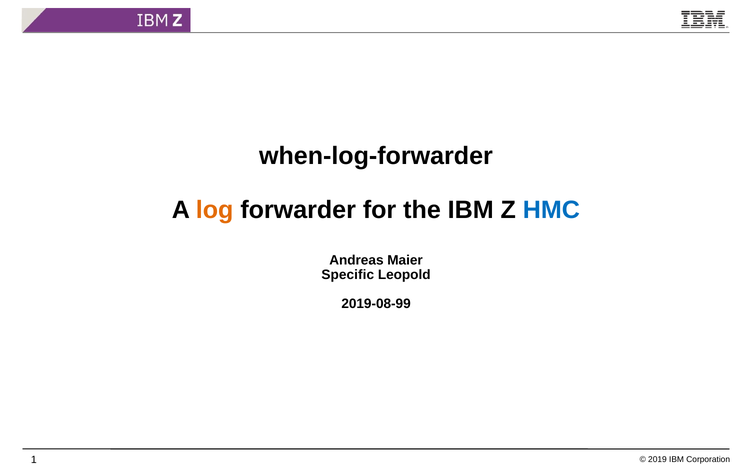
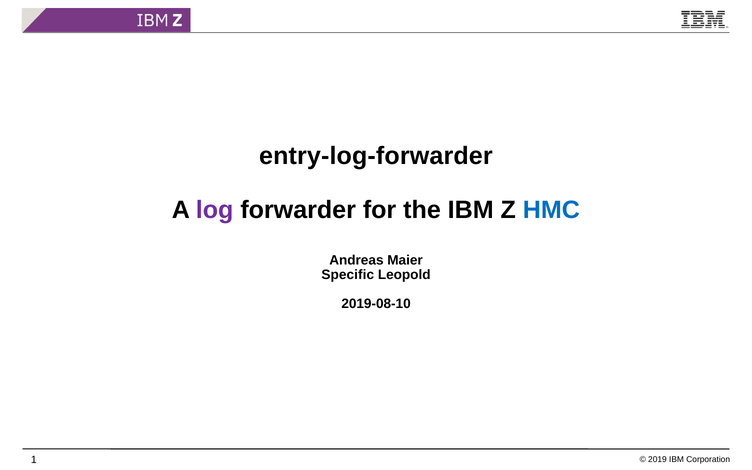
when-log-forwarder: when-log-forwarder -> entry-log-forwarder
log colour: orange -> purple
2019-08-99: 2019-08-99 -> 2019-08-10
